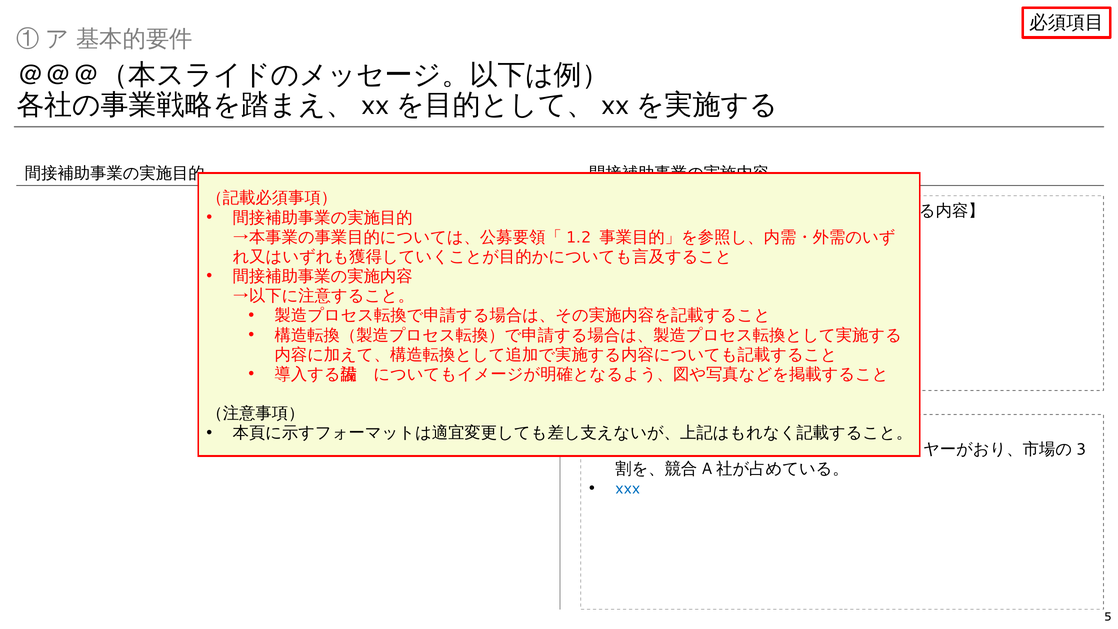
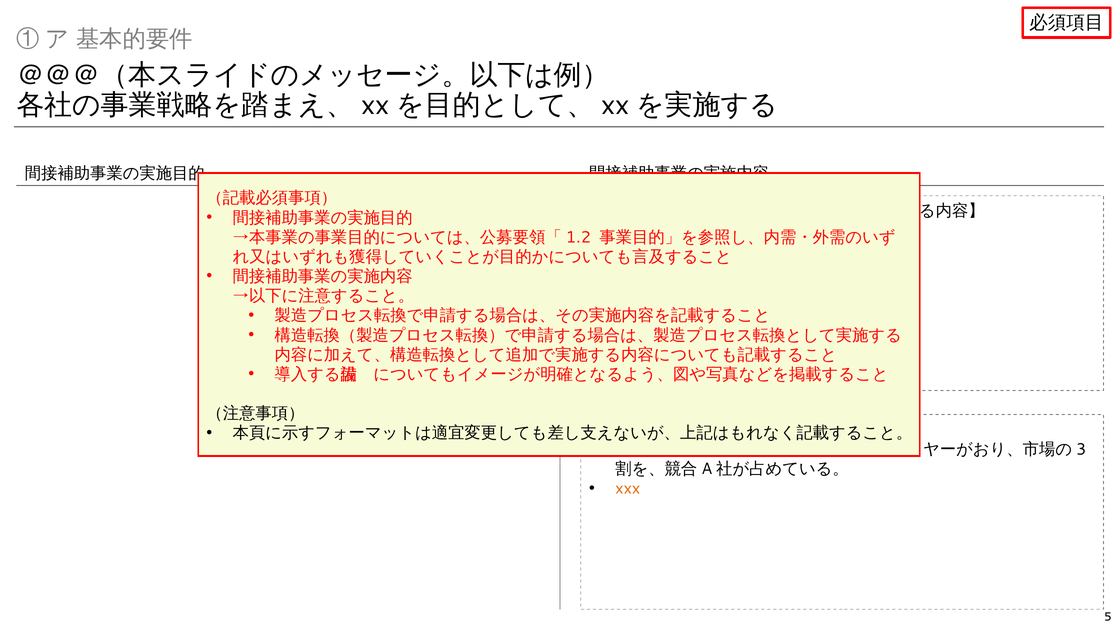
xxx at (628, 488) colour: blue -> orange
